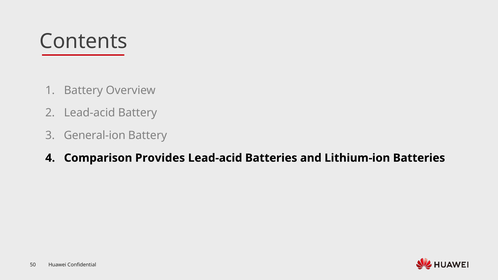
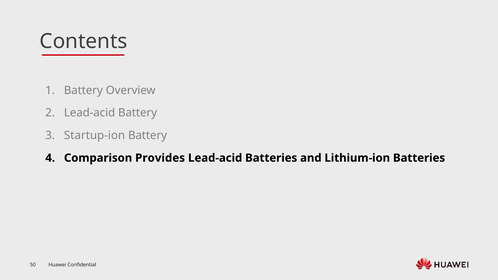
General-ion: General-ion -> Startup-ion
